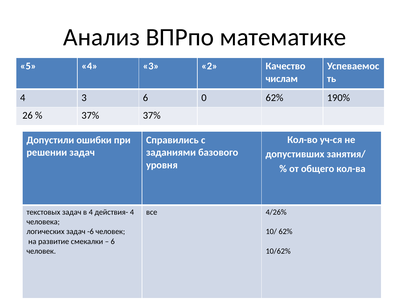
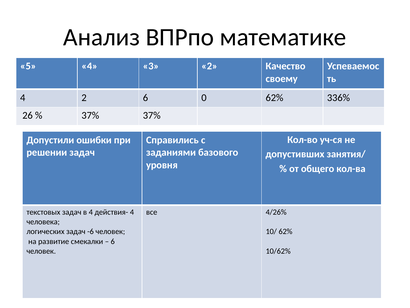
числам: числам -> своему
3 at (84, 97): 3 -> 2
190%: 190% -> 336%
